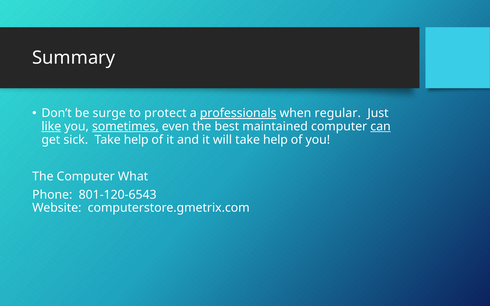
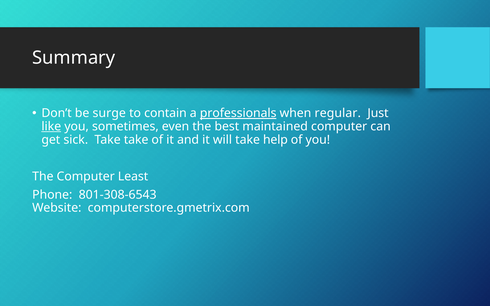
protect: protect -> contain
sometimes underline: present -> none
can underline: present -> none
sick Take help: help -> take
What: What -> Least
801-120-6543: 801-120-6543 -> 801-308-6543
